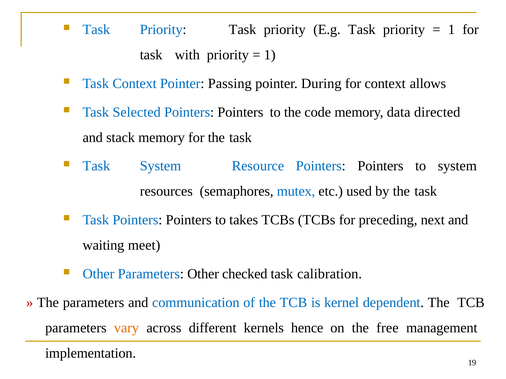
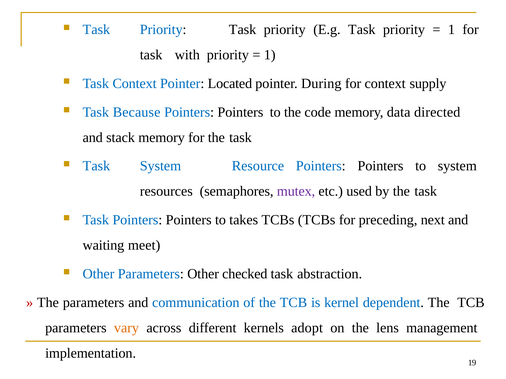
Passing: Passing -> Located
allows: allows -> supply
Selected: Selected -> Because
mutex colour: blue -> purple
calibration: calibration -> abstraction
hence: hence -> adopt
free: free -> lens
